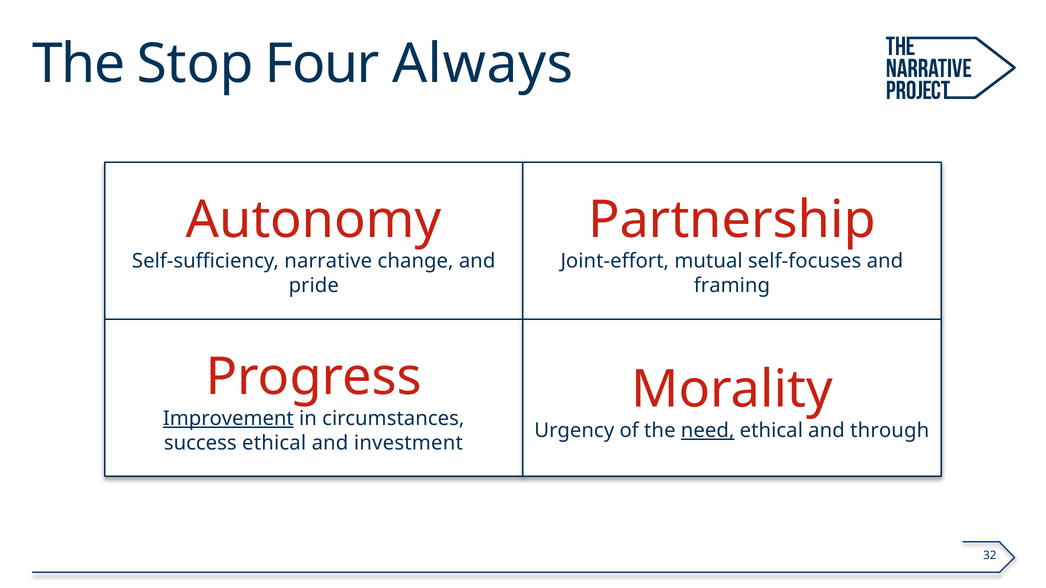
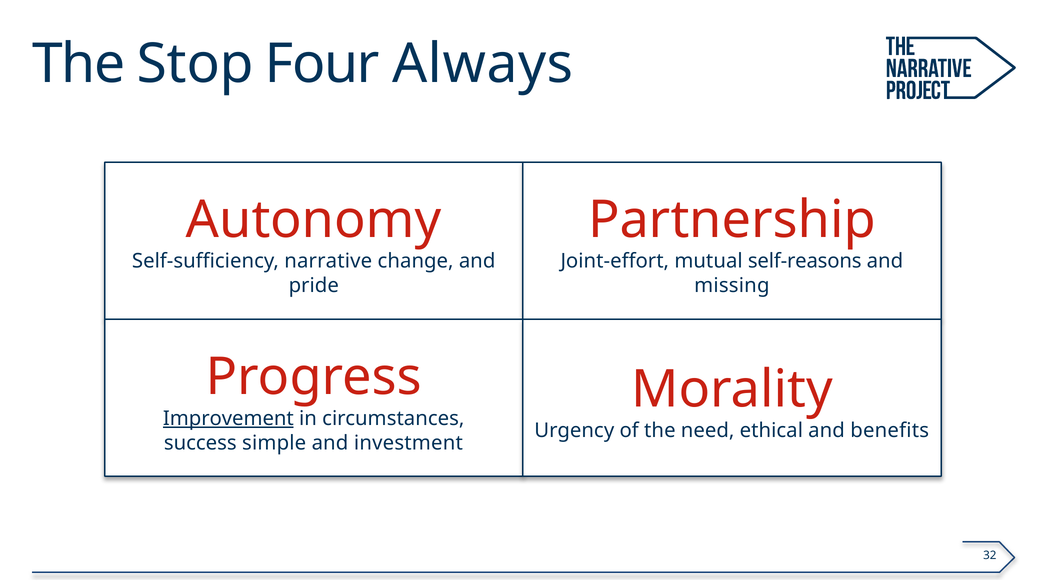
self-focuses: self-focuses -> self-reasons
framing: framing -> missing
need underline: present -> none
through: through -> benefits
success ethical: ethical -> simple
